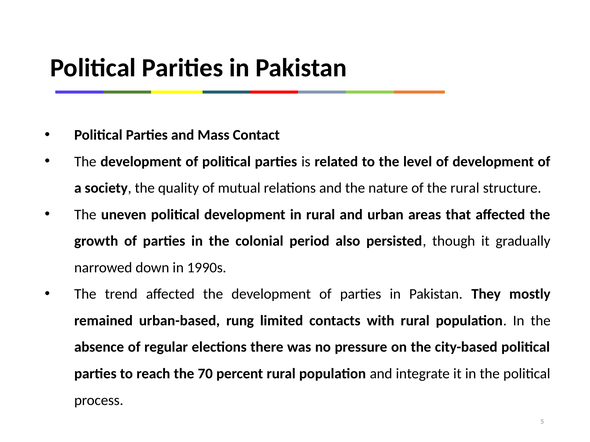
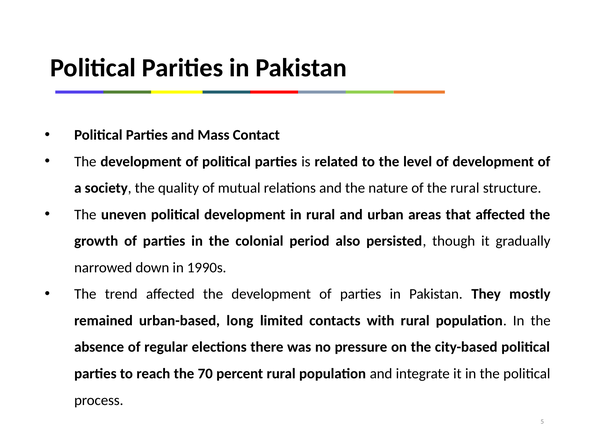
rung: rung -> long
